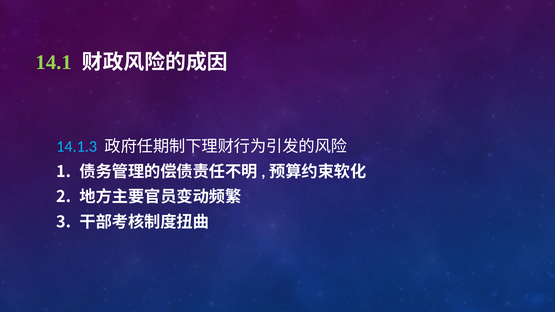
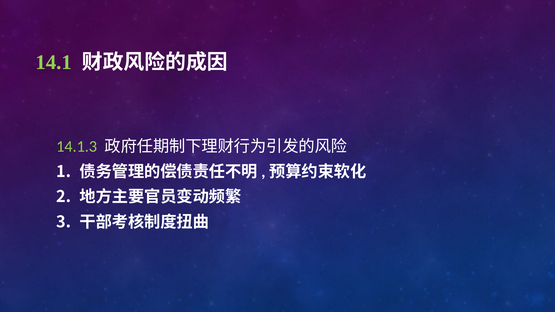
14.1.3 colour: light blue -> light green
